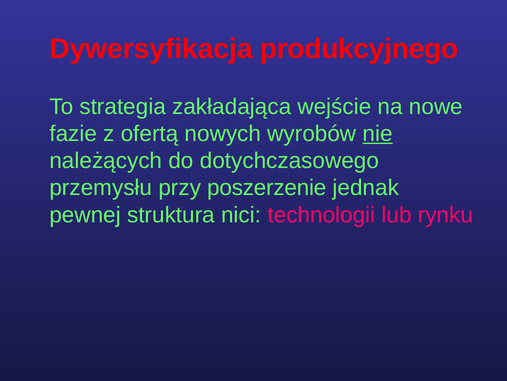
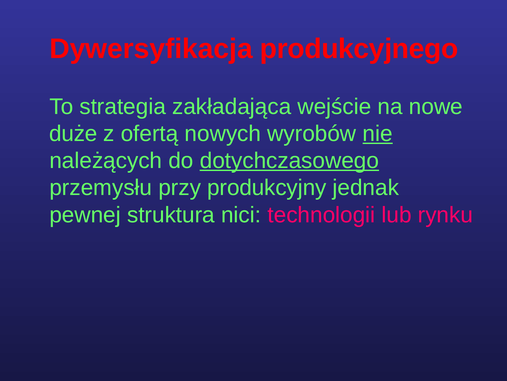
fazie: fazie -> duże
dotychczasowego underline: none -> present
poszerzenie: poszerzenie -> produkcyjny
